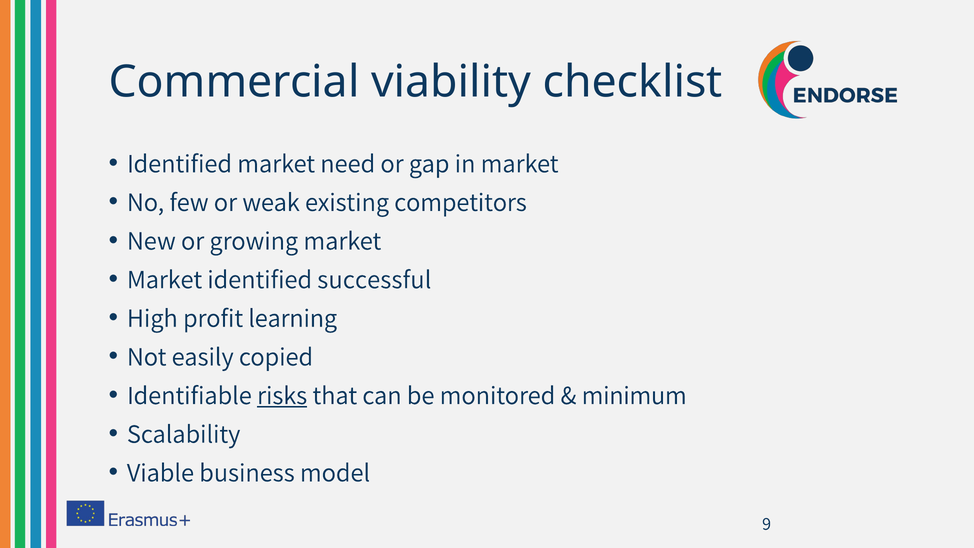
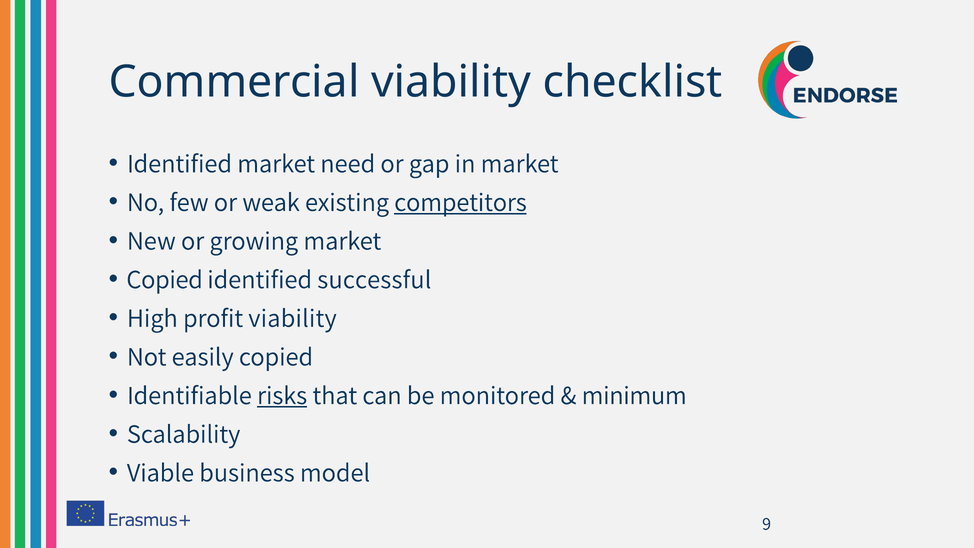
competitors underline: none -> present
Market at (165, 279): Market -> Copied
profit learning: learning -> viability
